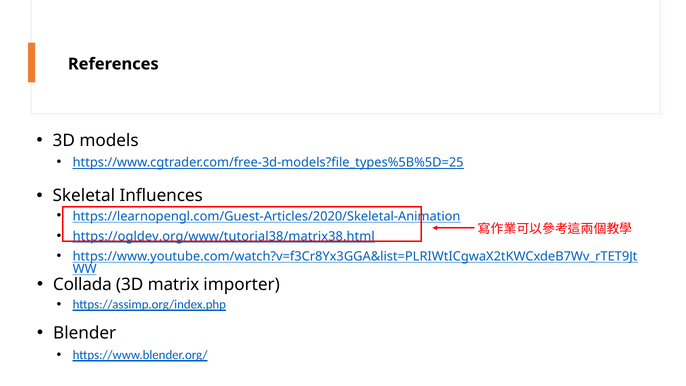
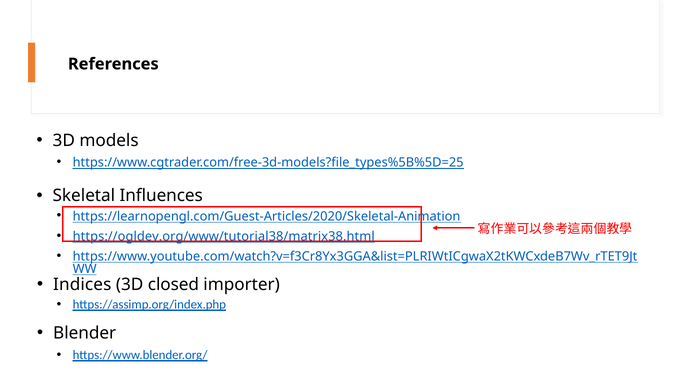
Collada: Collada -> Indices
matrix: matrix -> closed
